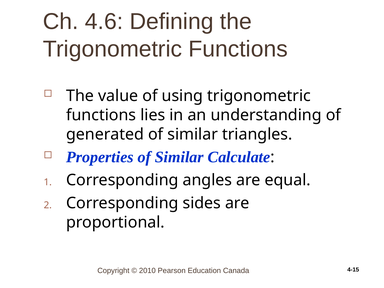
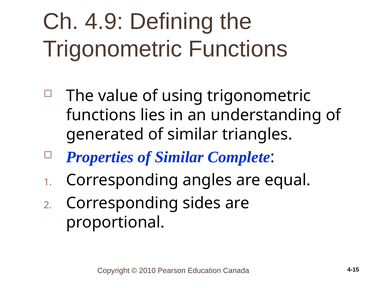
4.6: 4.6 -> 4.9
Calculate: Calculate -> Complete
